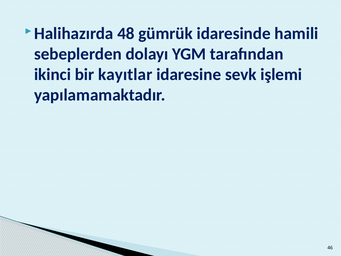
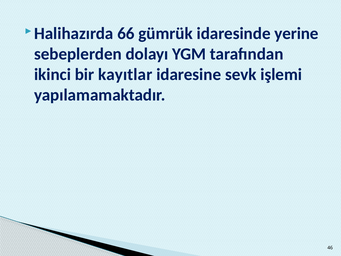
48: 48 -> 66
hamili: hamili -> yerine
